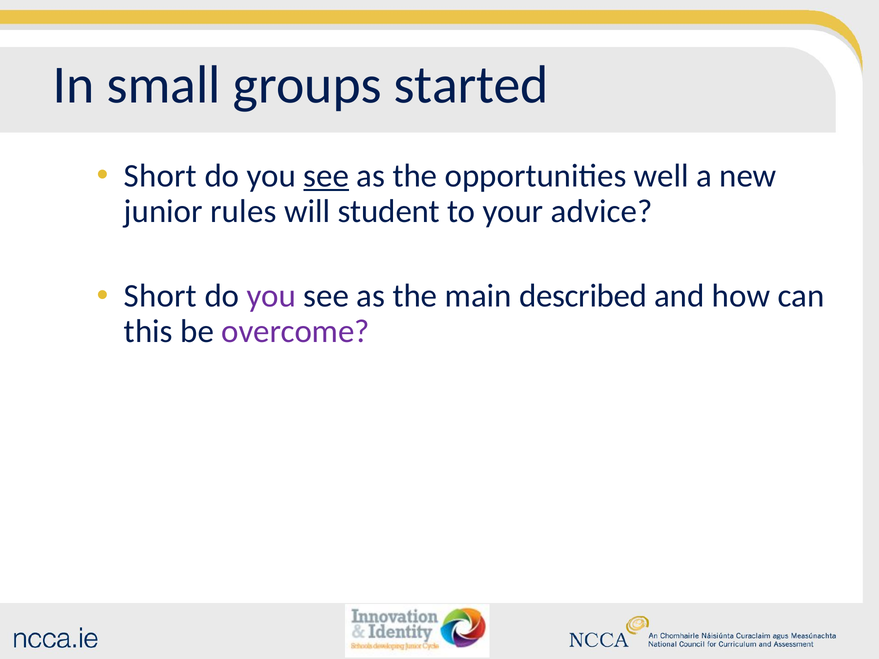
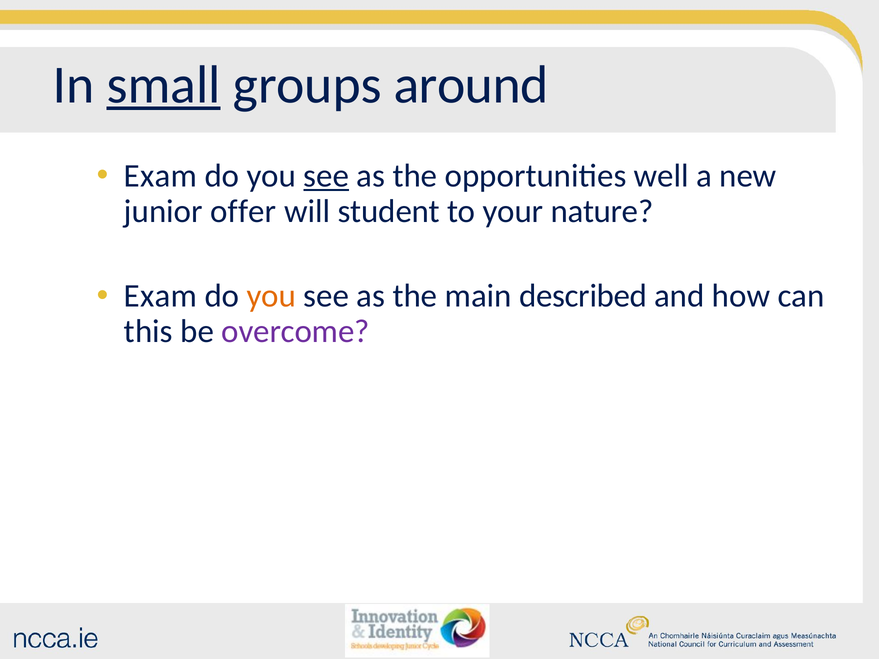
small underline: none -> present
started: started -> around
Short at (160, 176): Short -> Exam
rules: rules -> offer
advice: advice -> nature
Short at (160, 296): Short -> Exam
you at (271, 296) colour: purple -> orange
